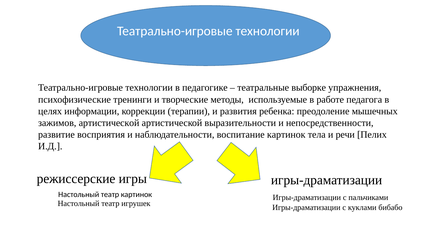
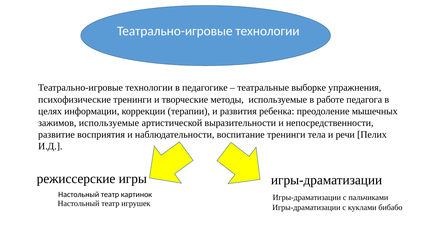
зажимов артистической: артистической -> используемые
воспитание картинок: картинок -> тренинги
